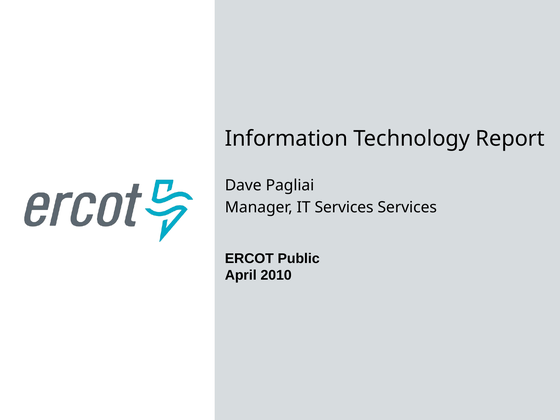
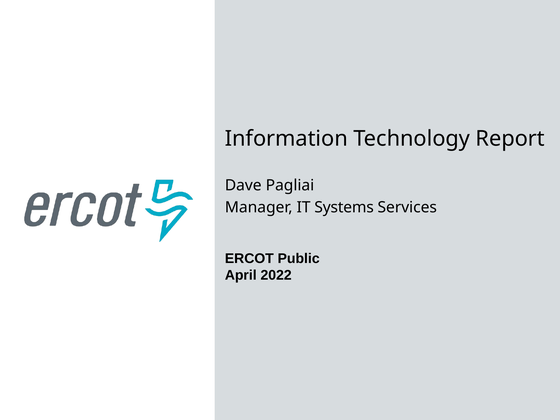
IT Services: Services -> Systems
2010: 2010 -> 2022
